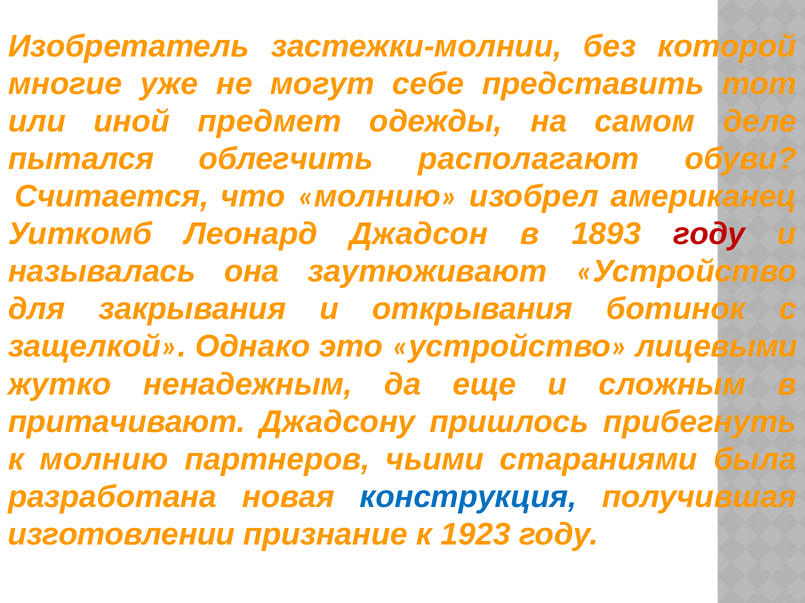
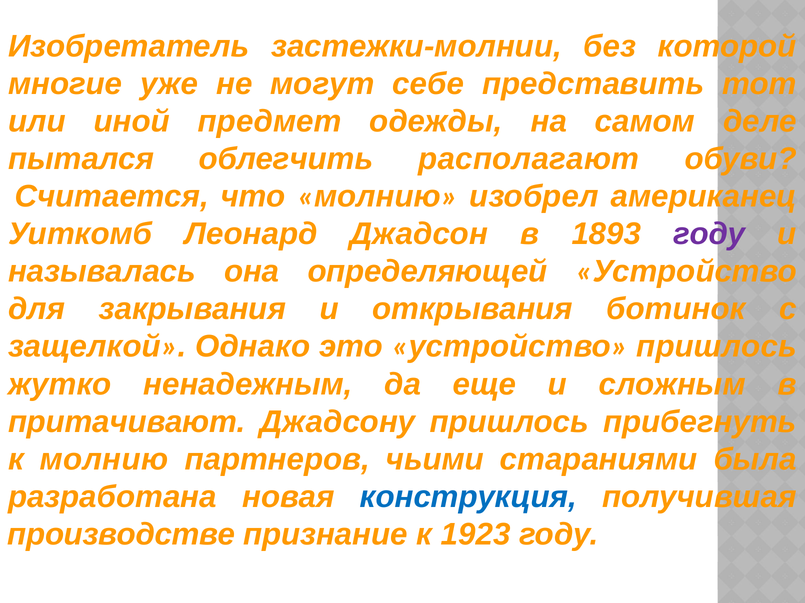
году at (709, 234) colour: red -> purple
заутюживают: заутюживают -> определяющей
устройство лицевыми: лицевыми -> пришлось
изготовлении: изготовлении -> производстве
